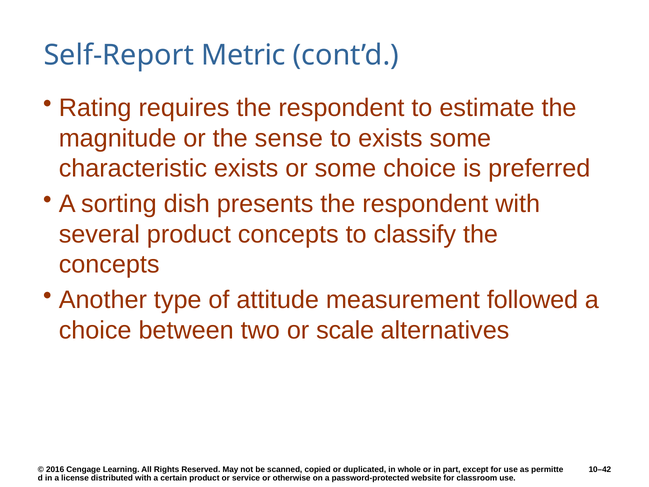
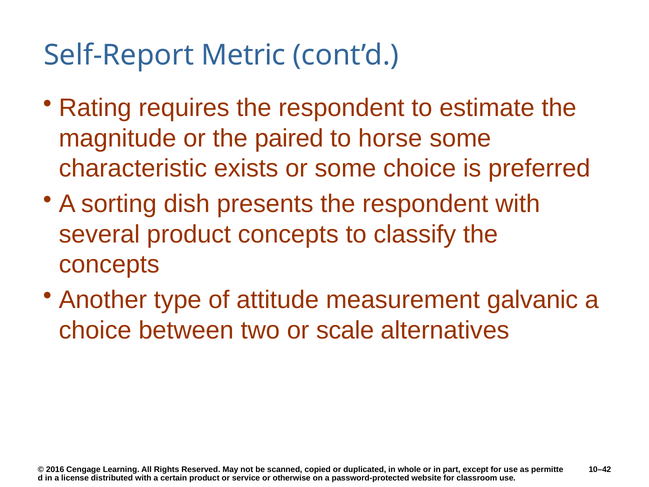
sense: sense -> paired
to exists: exists -> horse
followed: followed -> galvanic
